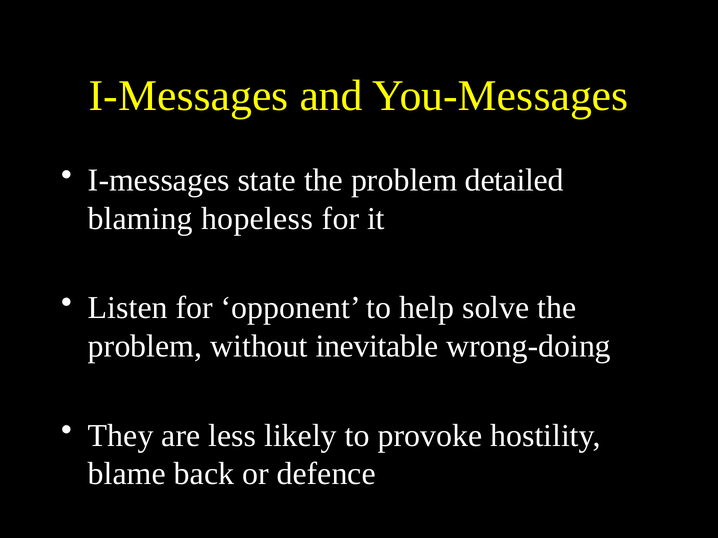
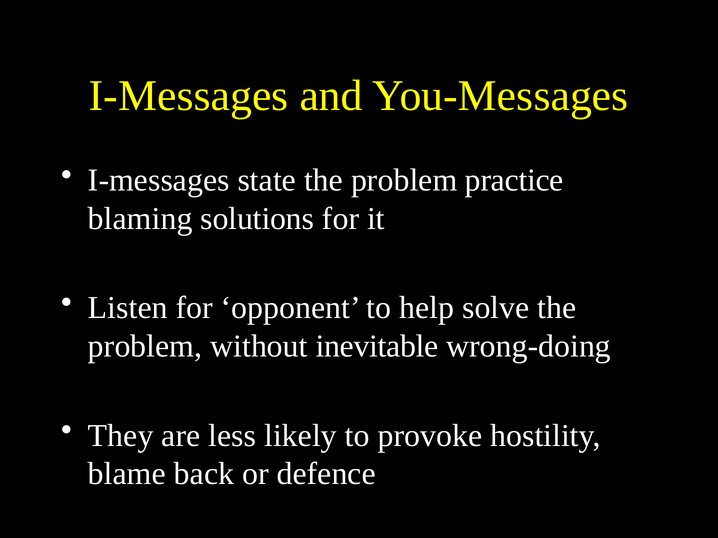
detailed: detailed -> practice
hopeless: hopeless -> solutions
